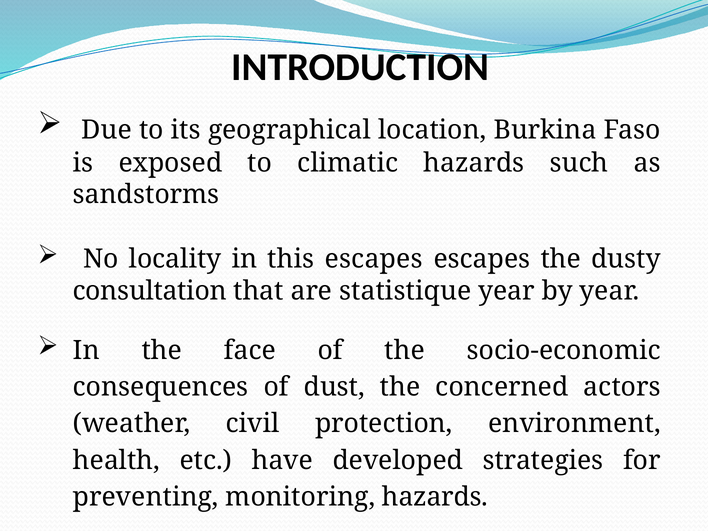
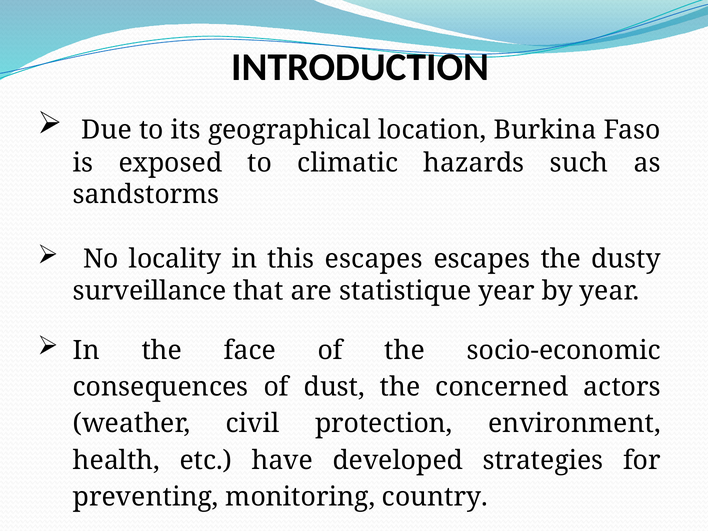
consultation: consultation -> surveillance
monitoring hazards: hazards -> country
